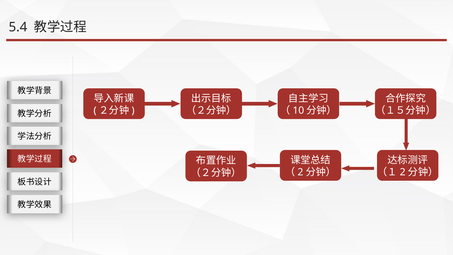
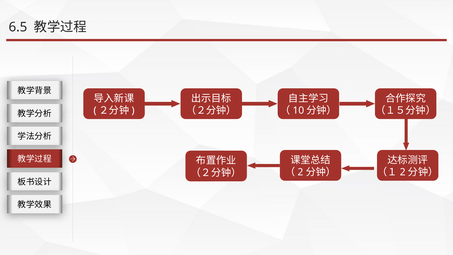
5.4: 5.4 -> 6.5
